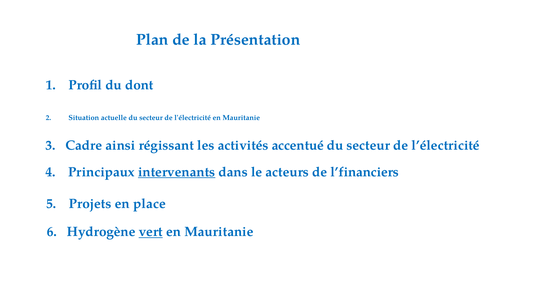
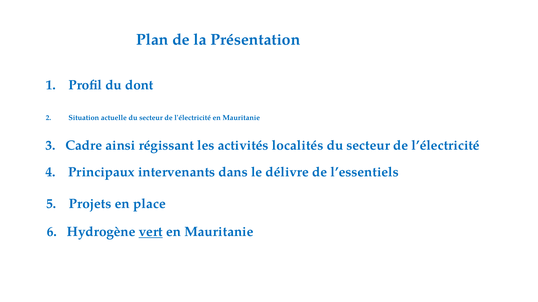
accentué: accentué -> localités
intervenants underline: present -> none
acteurs: acteurs -> délivre
l’financiers: l’financiers -> l’essentiels
